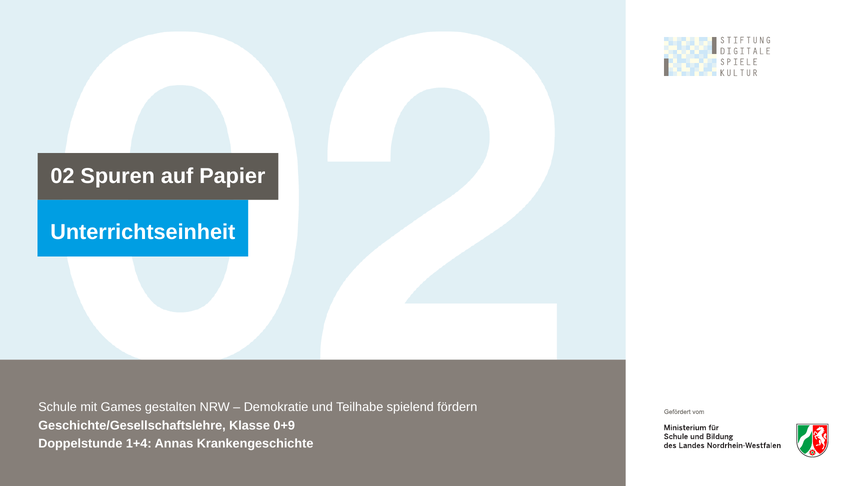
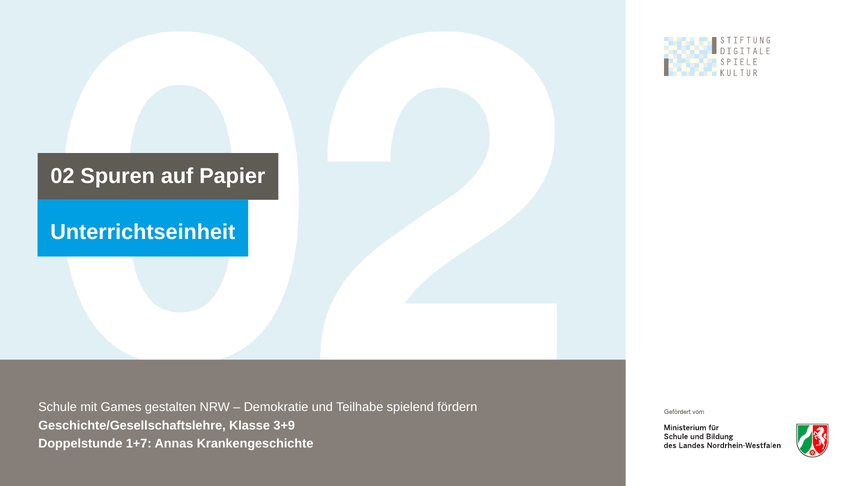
0+9: 0+9 -> 3+9
1+4: 1+4 -> 1+7
